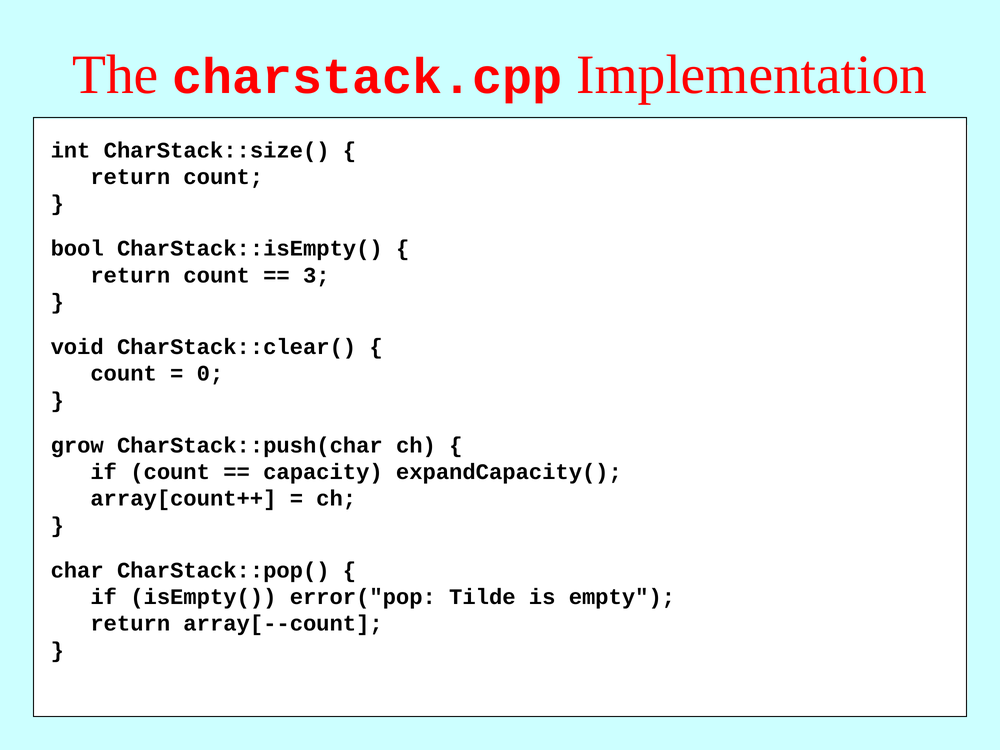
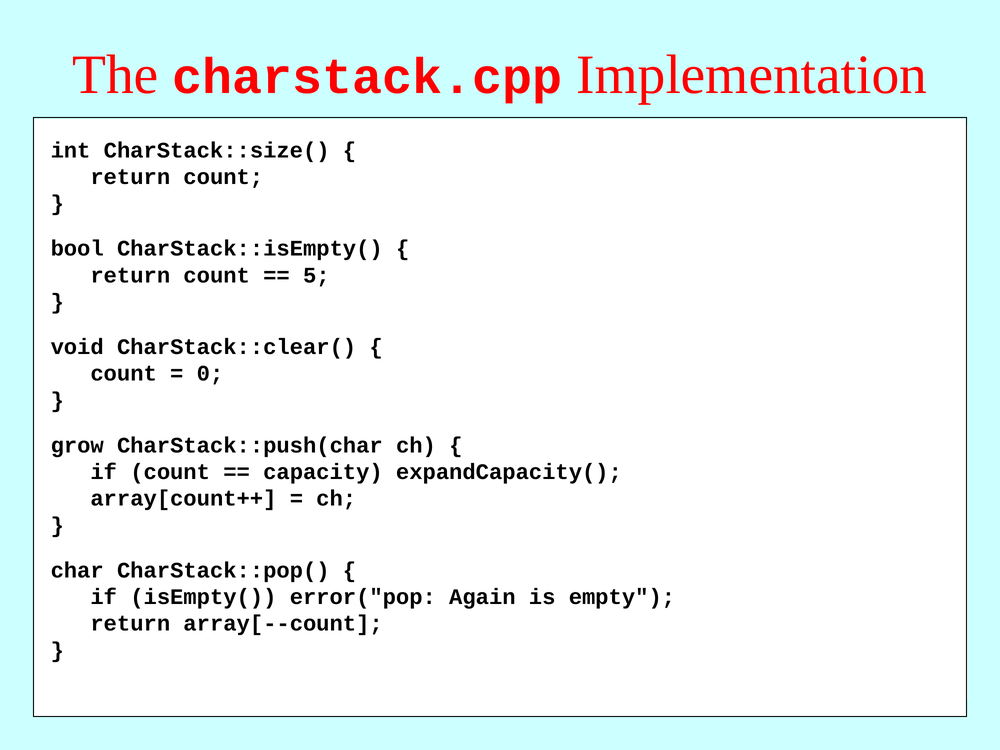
3: 3 -> 5
Tilde: Tilde -> Again
